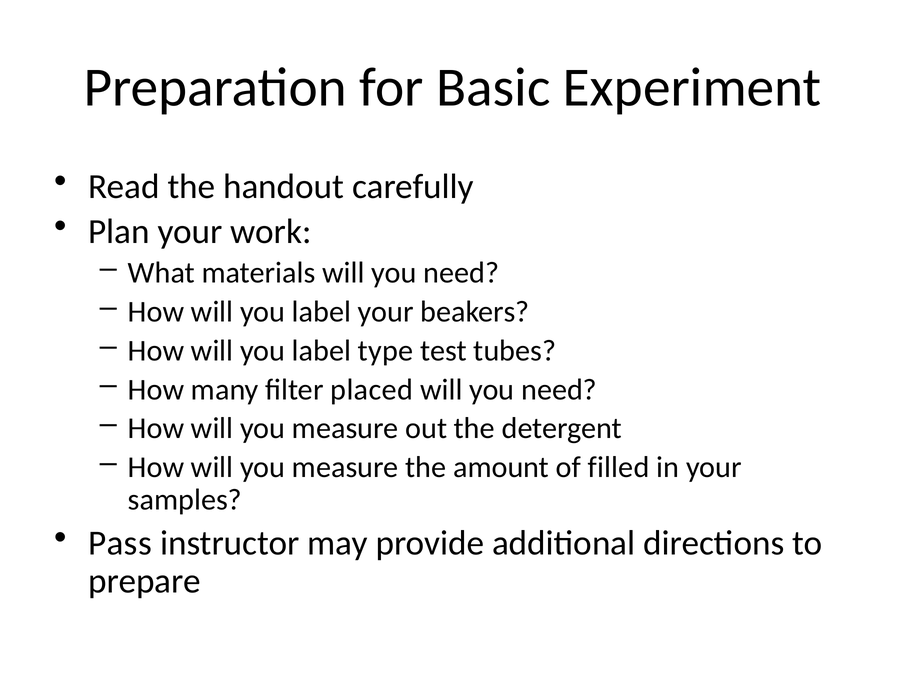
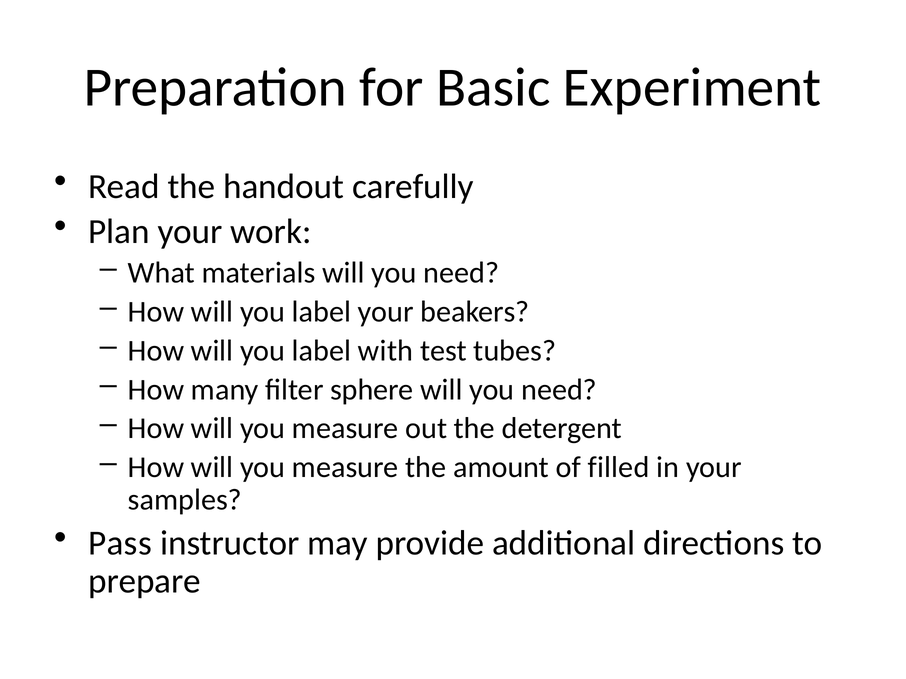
type: type -> with
placed: placed -> sphere
